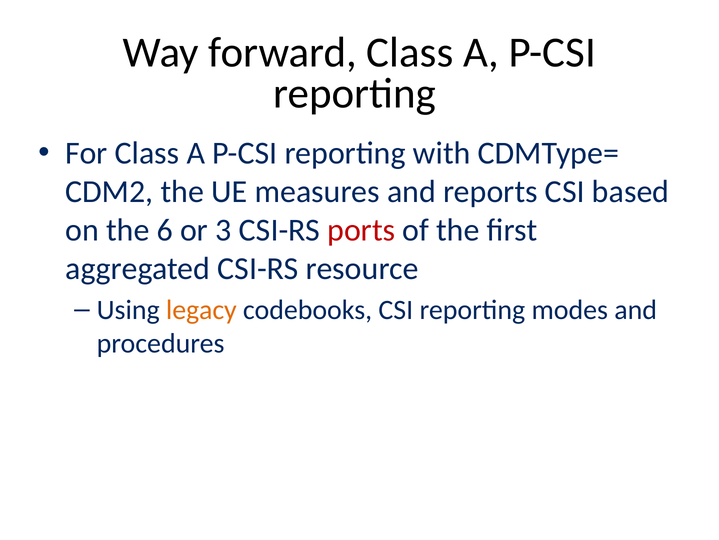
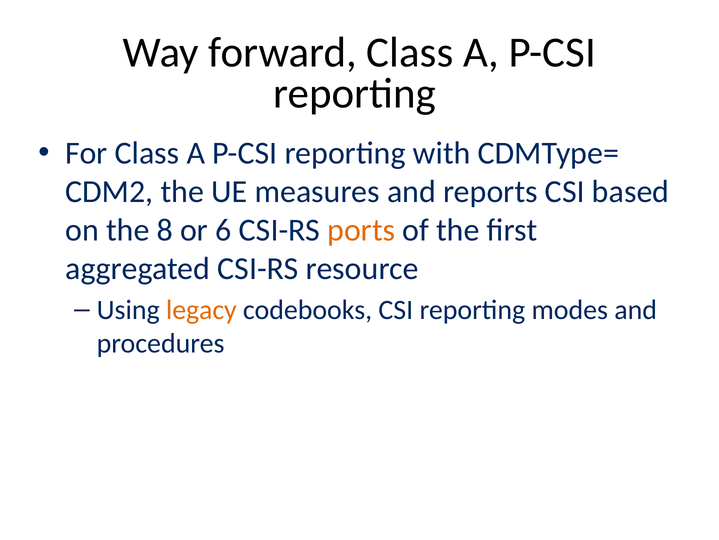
6: 6 -> 8
3: 3 -> 6
ports colour: red -> orange
